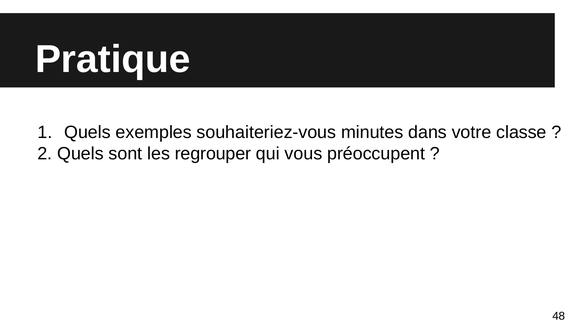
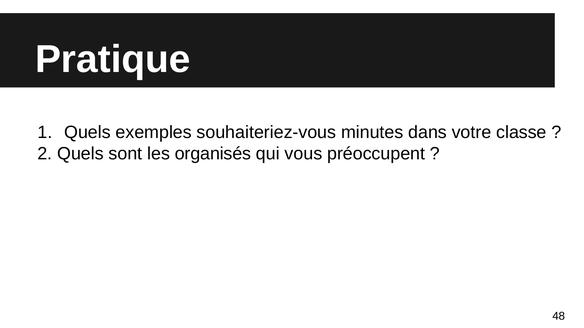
regrouper: regrouper -> organisés
